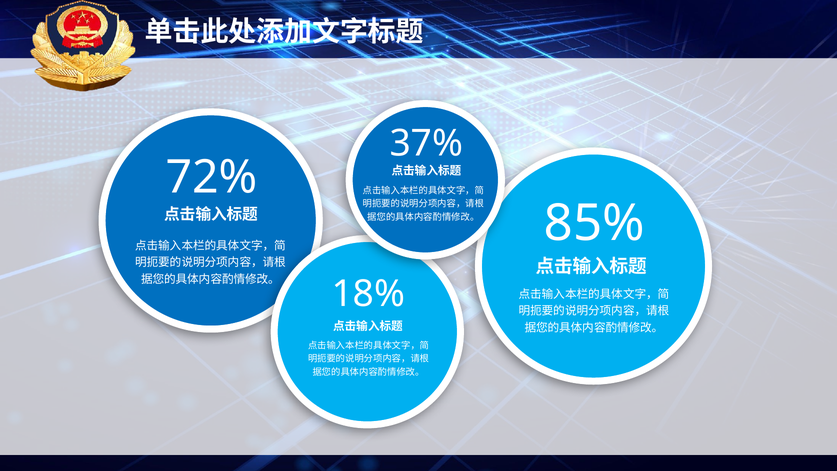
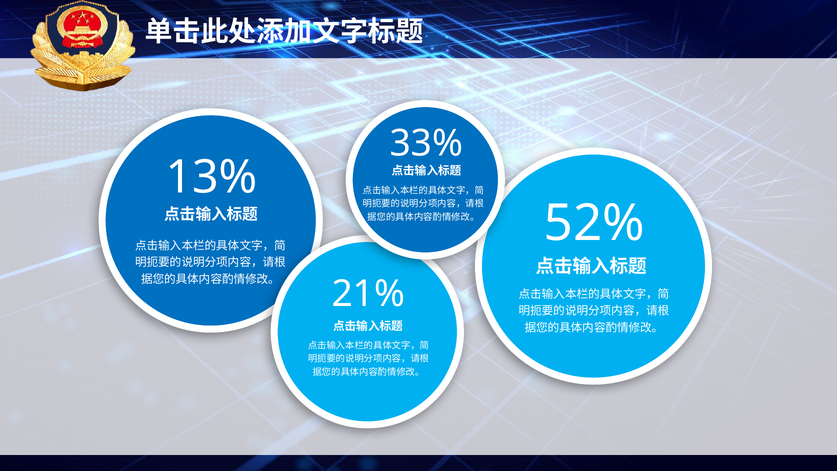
37%: 37% -> 33%
72%: 72% -> 13%
85%: 85% -> 52%
18%: 18% -> 21%
